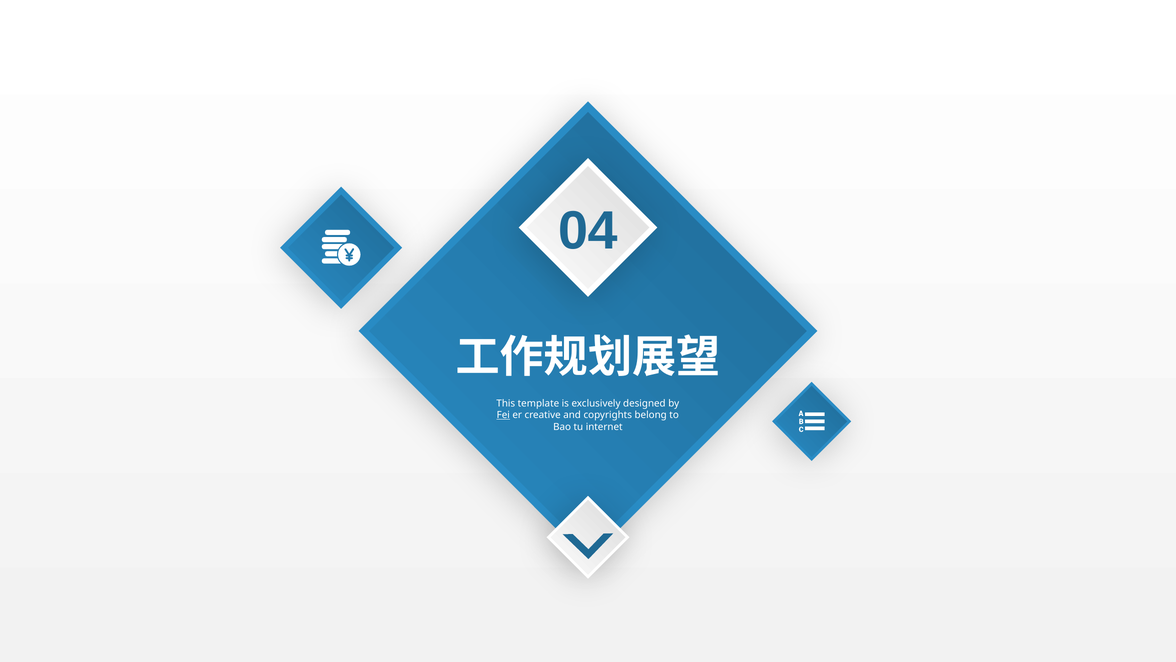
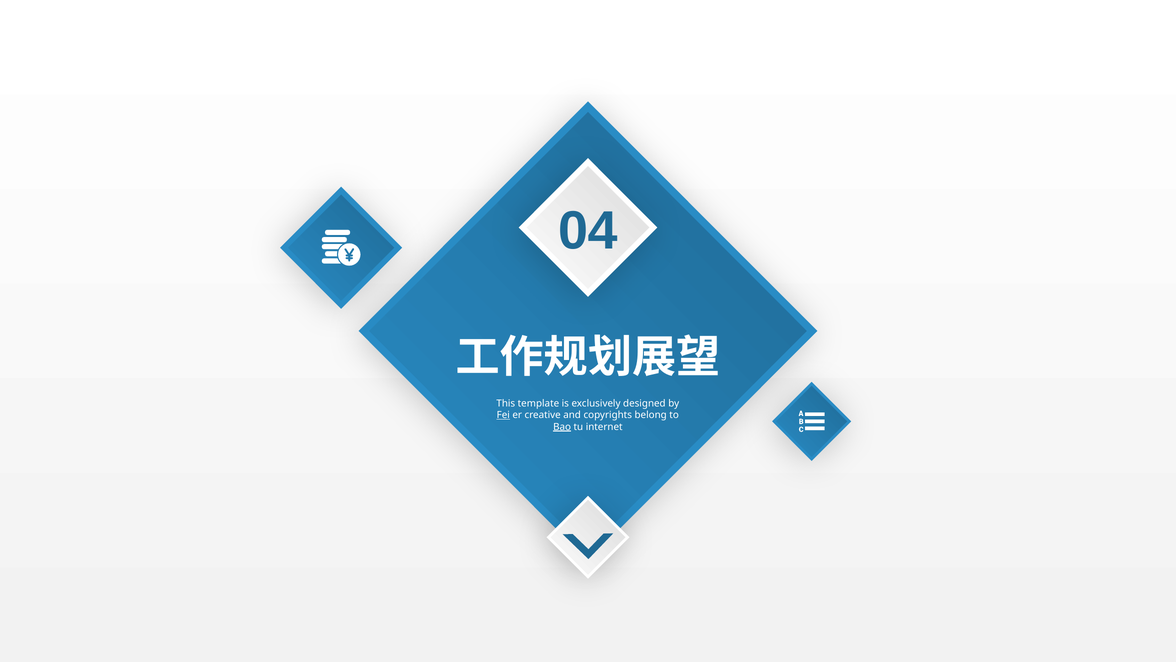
Bao underline: none -> present
